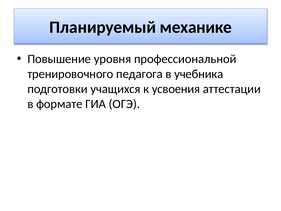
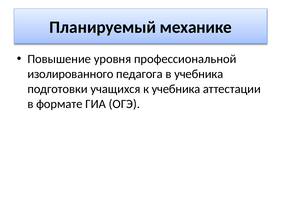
тренировочного: тренировочного -> изолированного
к усвоения: усвоения -> учебника
